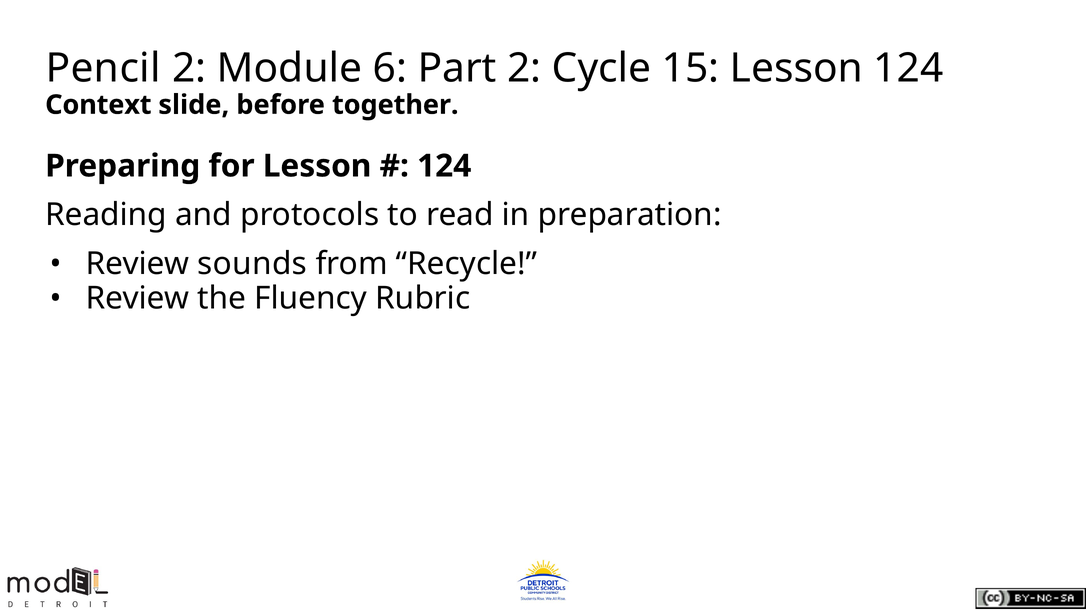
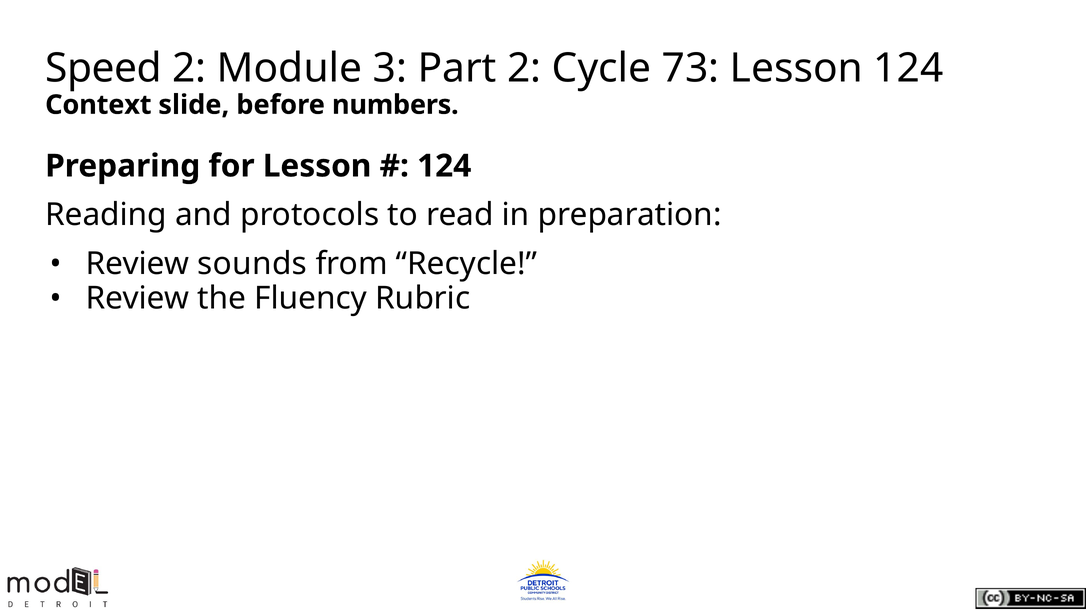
Pencil: Pencil -> Speed
6: 6 -> 3
15: 15 -> 73
together: together -> numbers
